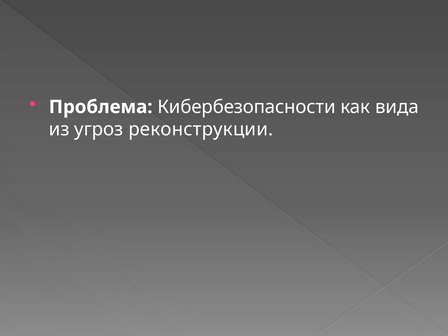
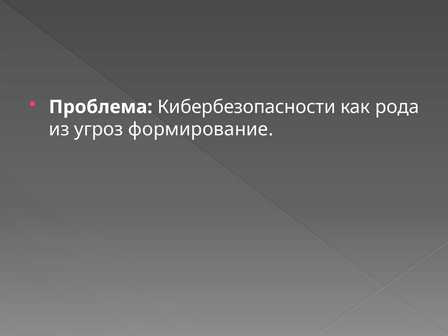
вида: вида -> рода
реконструкции: реконструкции -> формирование
